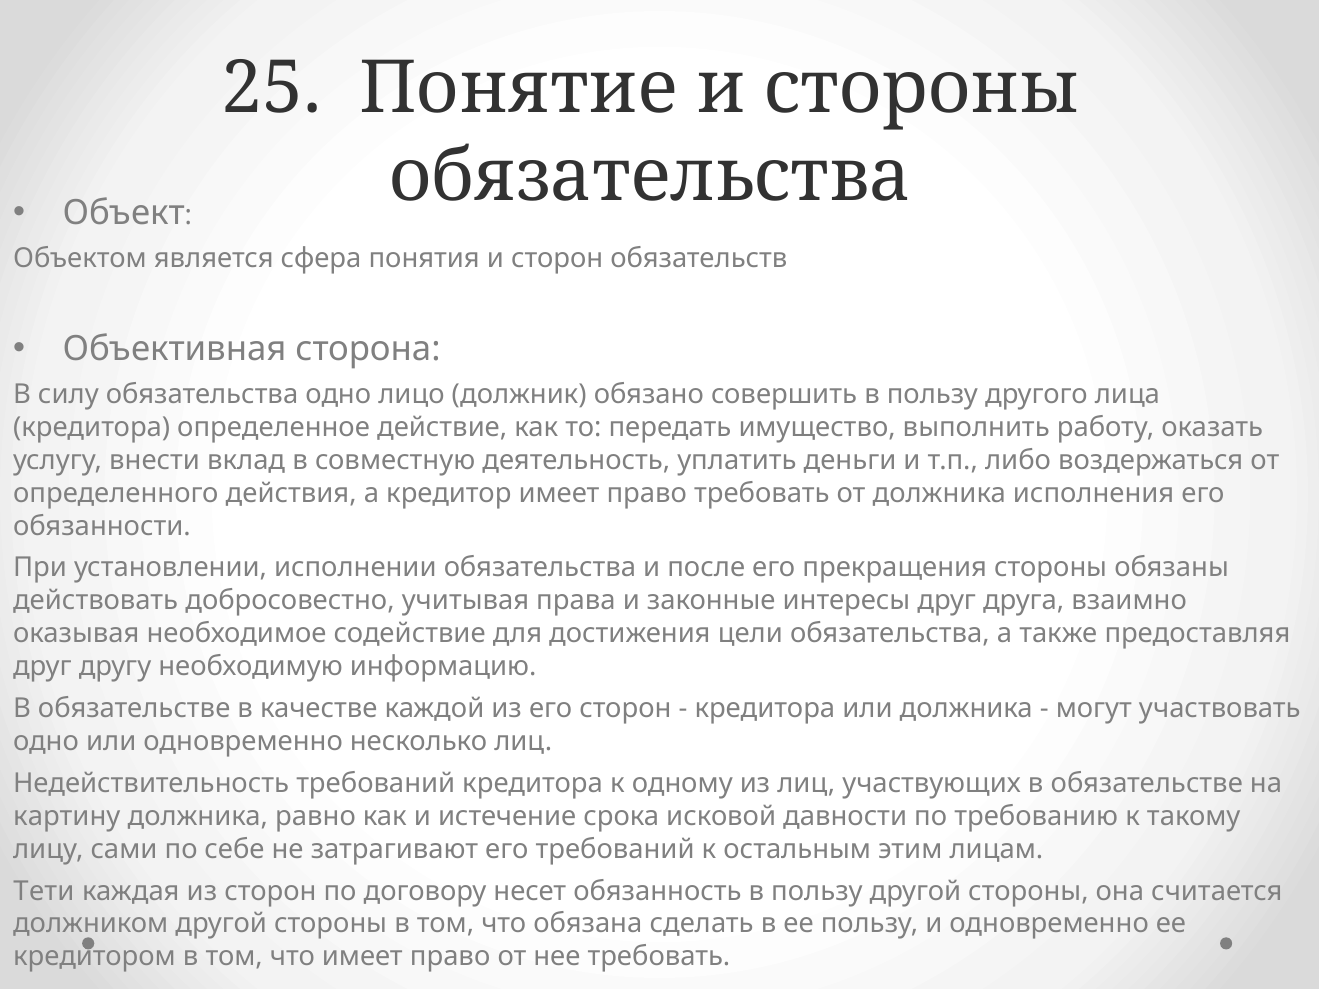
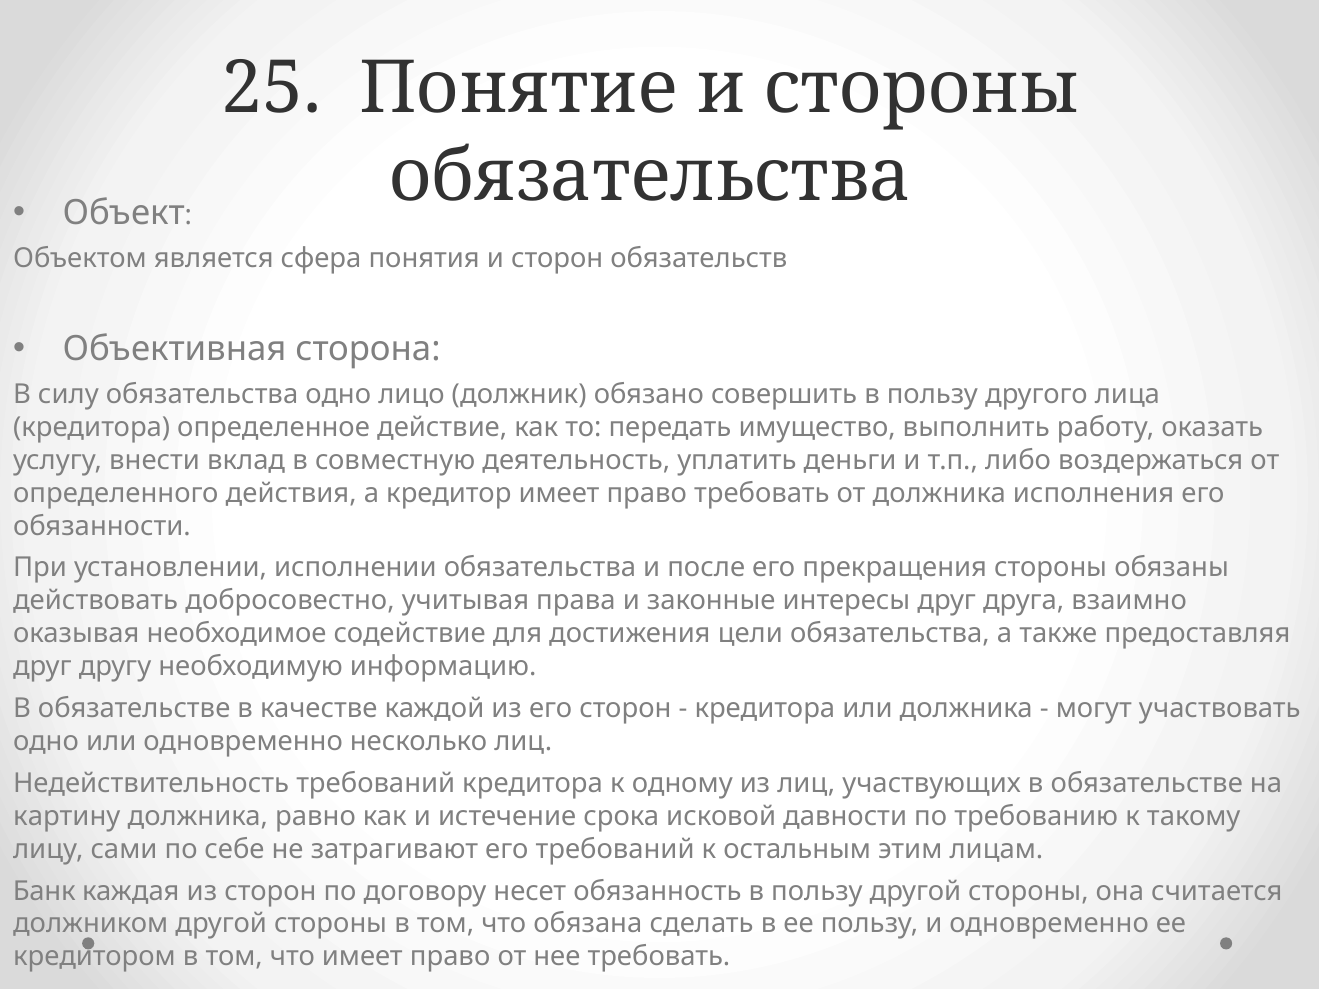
Тети: Тети -> Банк
